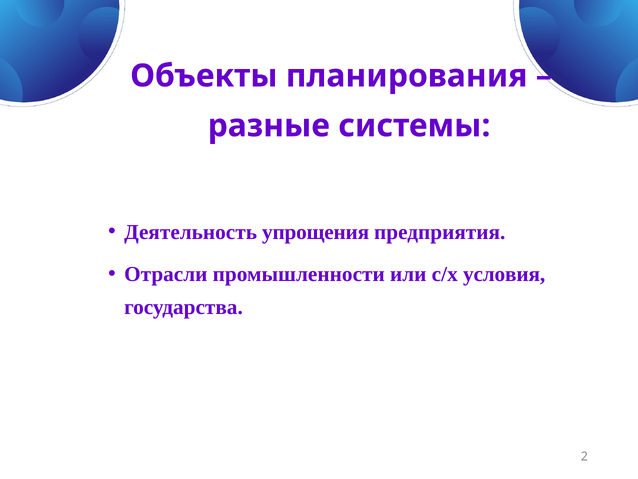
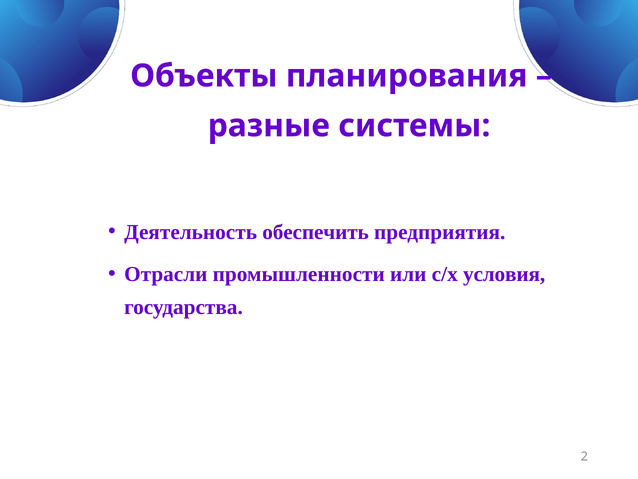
упрощения: упрощения -> обеспечить
